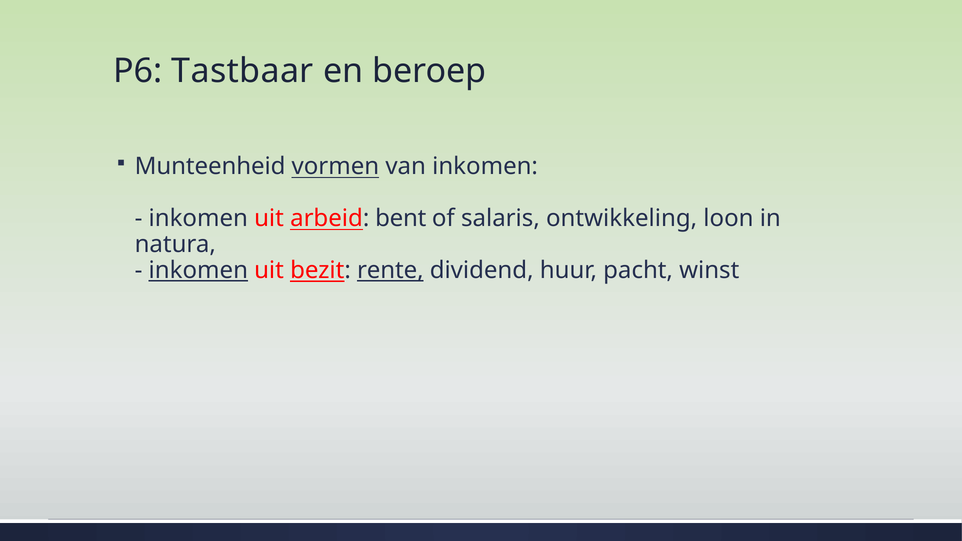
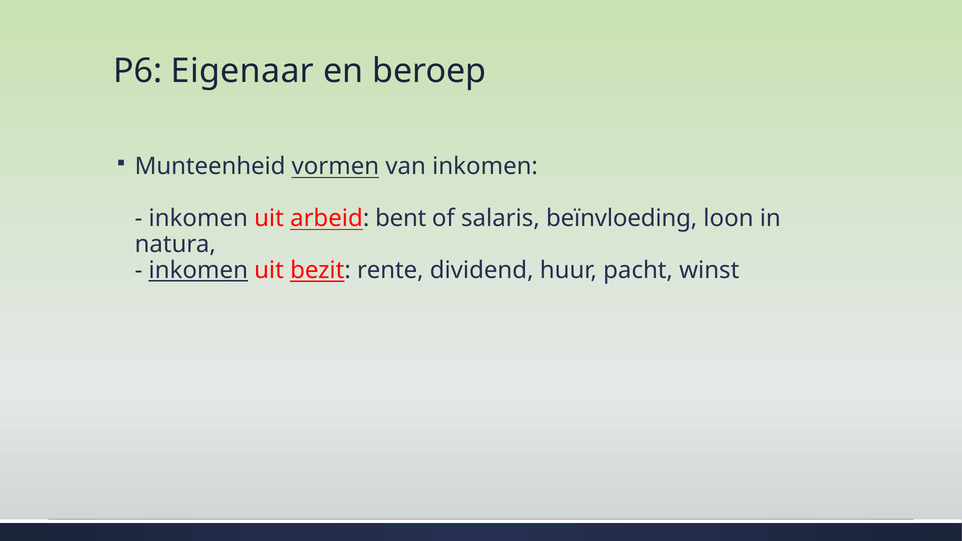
Tastbaar: Tastbaar -> Eigenaar
ontwikkeling: ontwikkeling -> beïnvloeding
rente underline: present -> none
